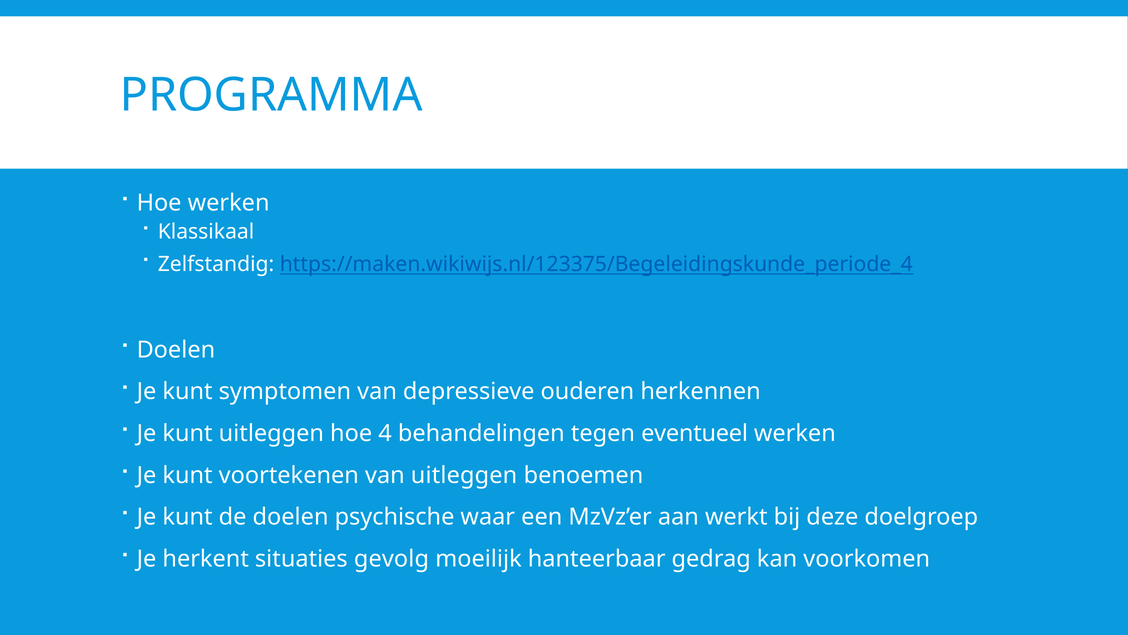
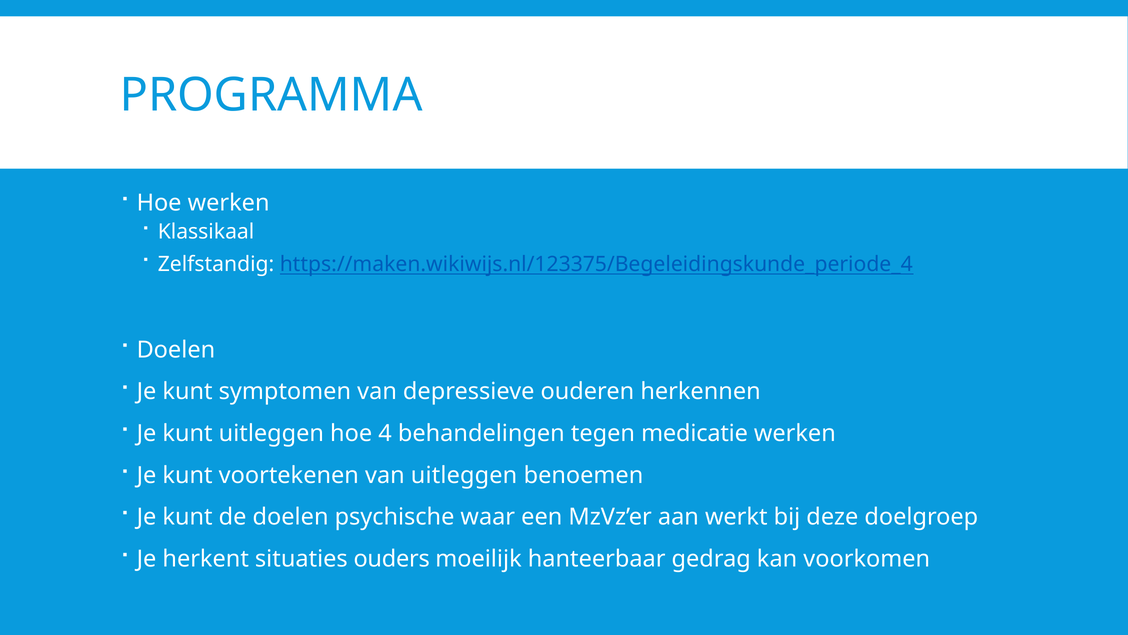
eventueel: eventueel -> medicatie
gevolg: gevolg -> ouders
